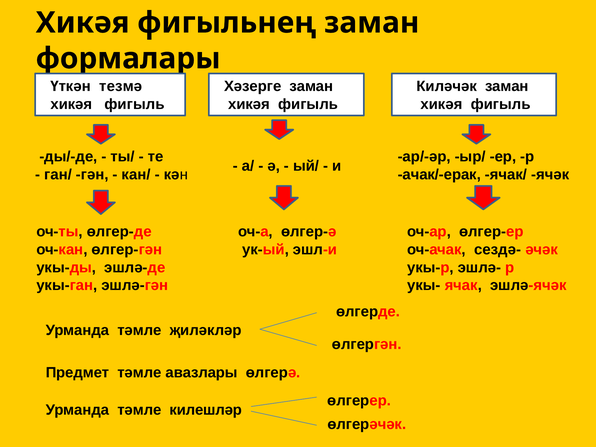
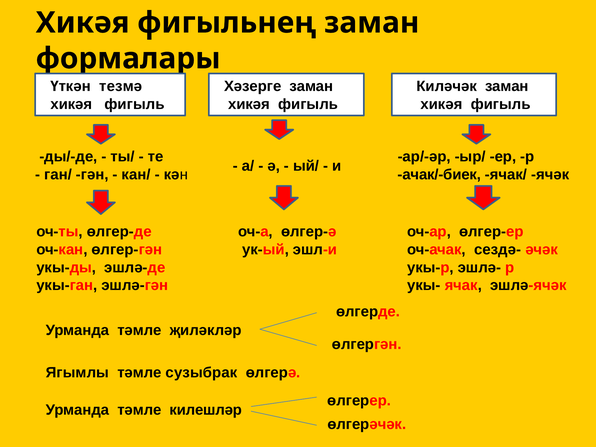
ачак/-ерак: ачак/-ерак -> ачак/-биек
Предмет: Предмет -> Ягымлы
авазлары: авазлары -> сузыбрак
